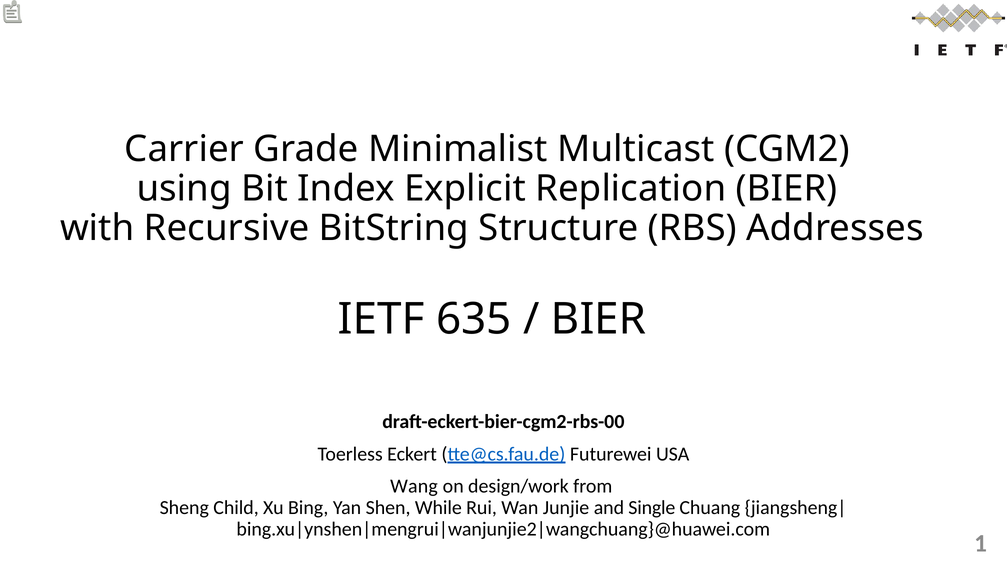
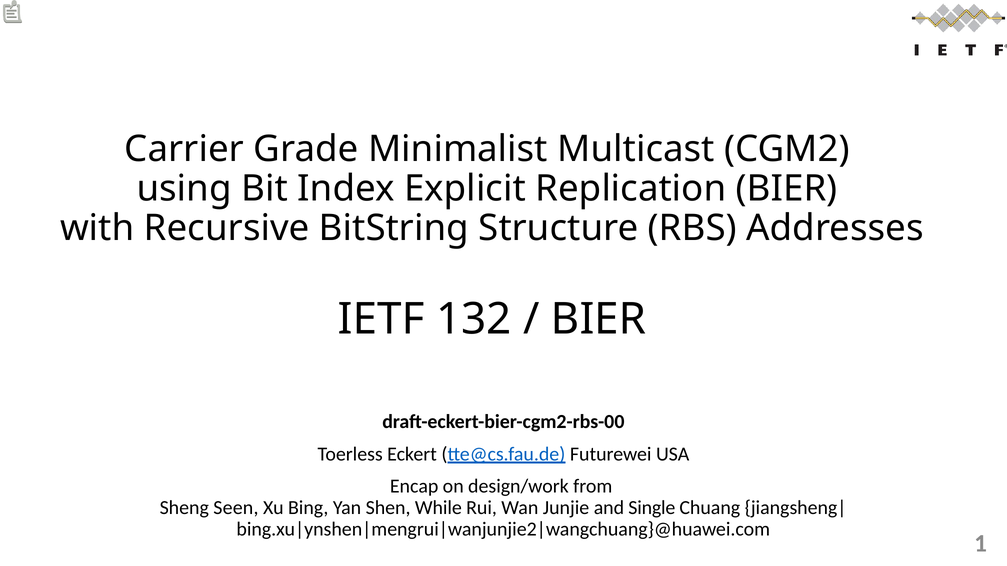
635: 635 -> 132
Wang: Wang -> Encap
Child: Child -> Seen
